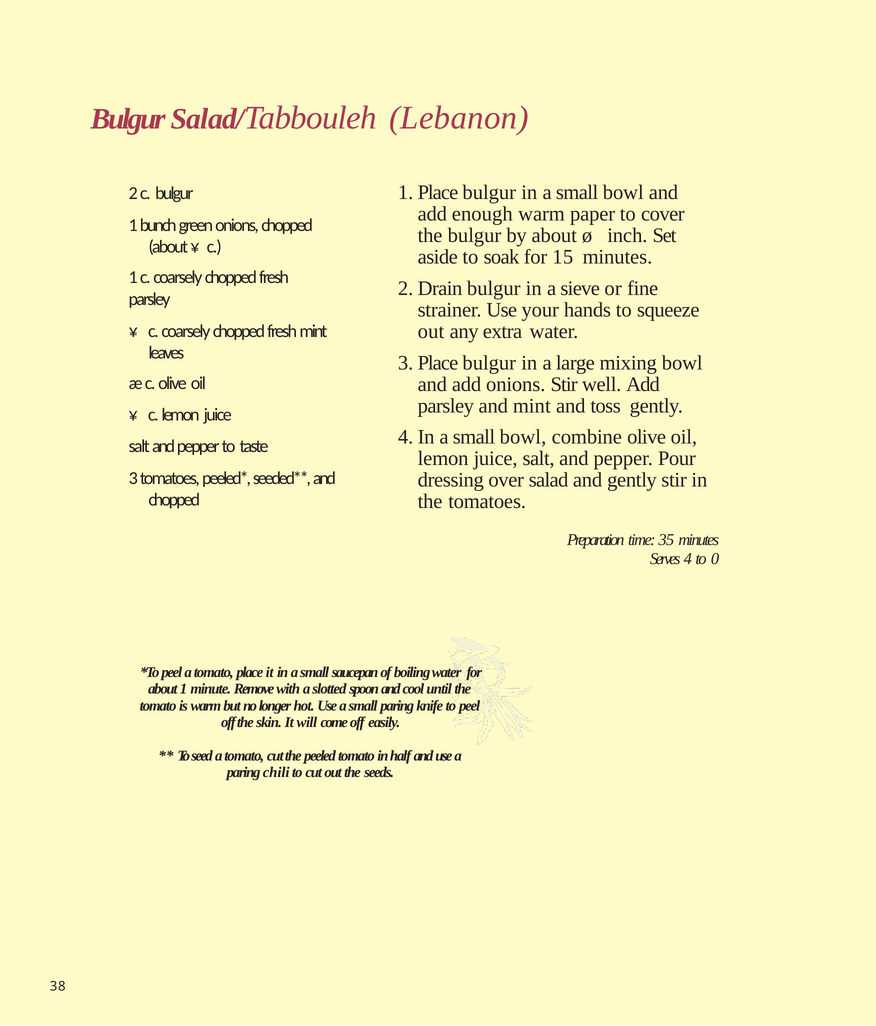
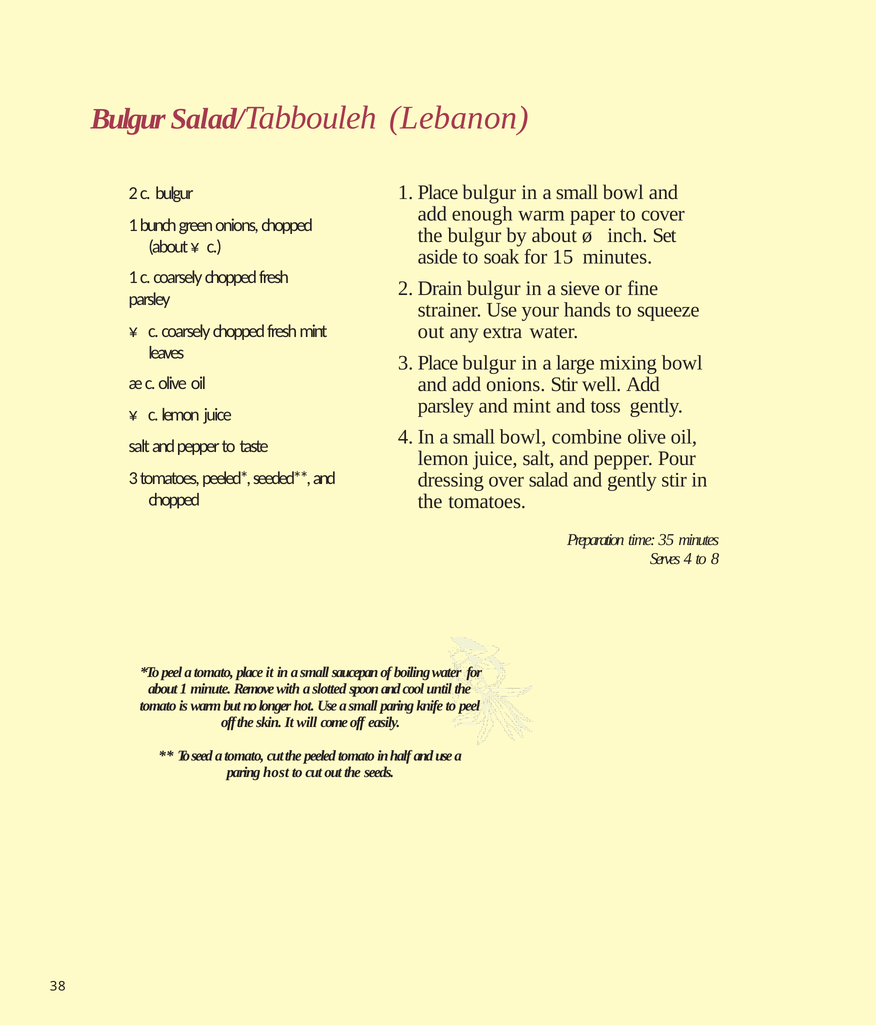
0: 0 -> 8
chili: chili -> host
